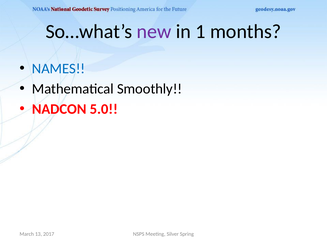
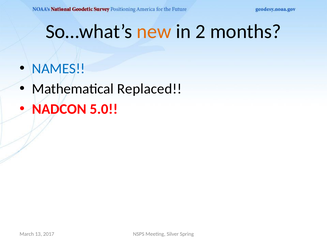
new colour: purple -> orange
1: 1 -> 2
Smoothly: Smoothly -> Replaced
